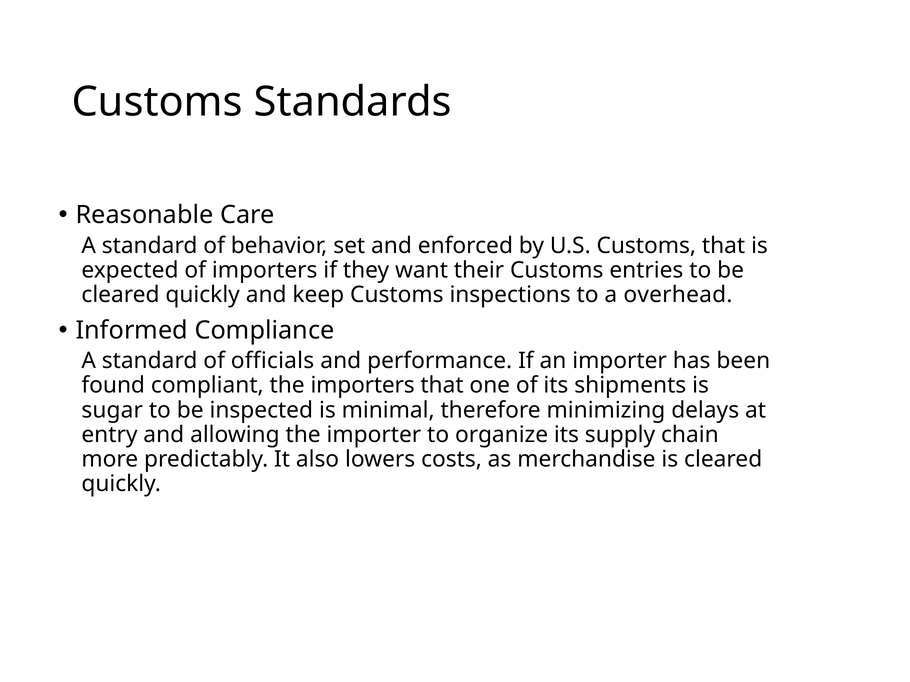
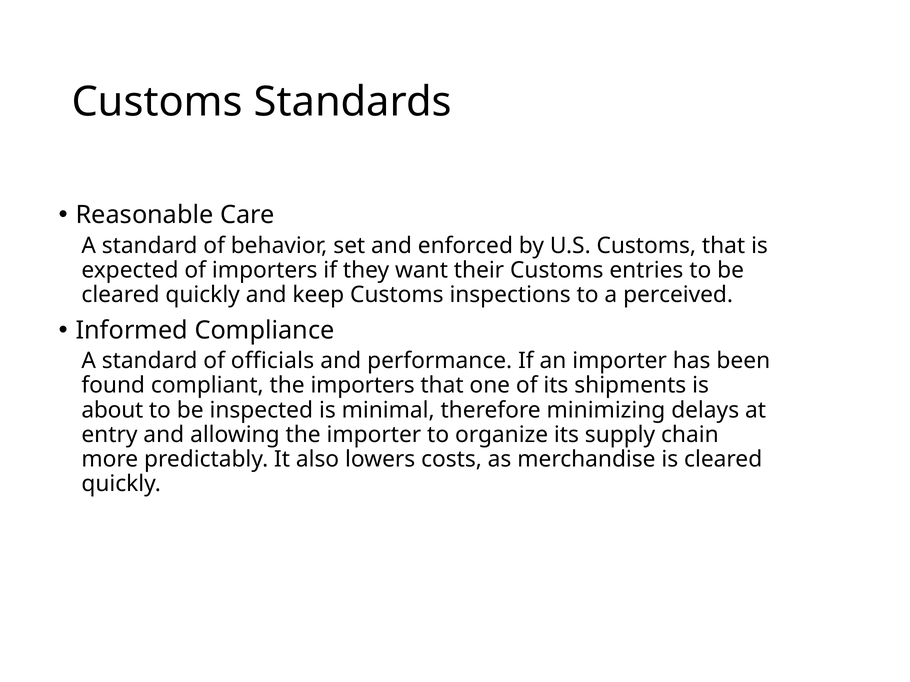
overhead: overhead -> perceived
sugar: sugar -> about
